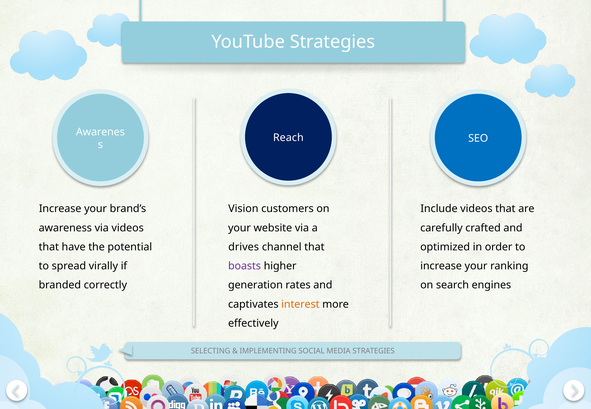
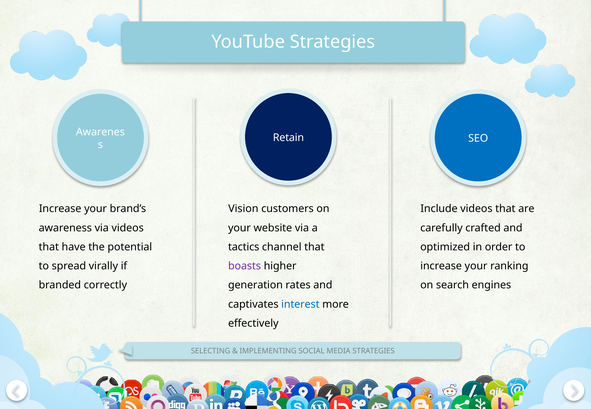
Reach: Reach -> Retain
drives: drives -> tactics
interest colour: orange -> blue
